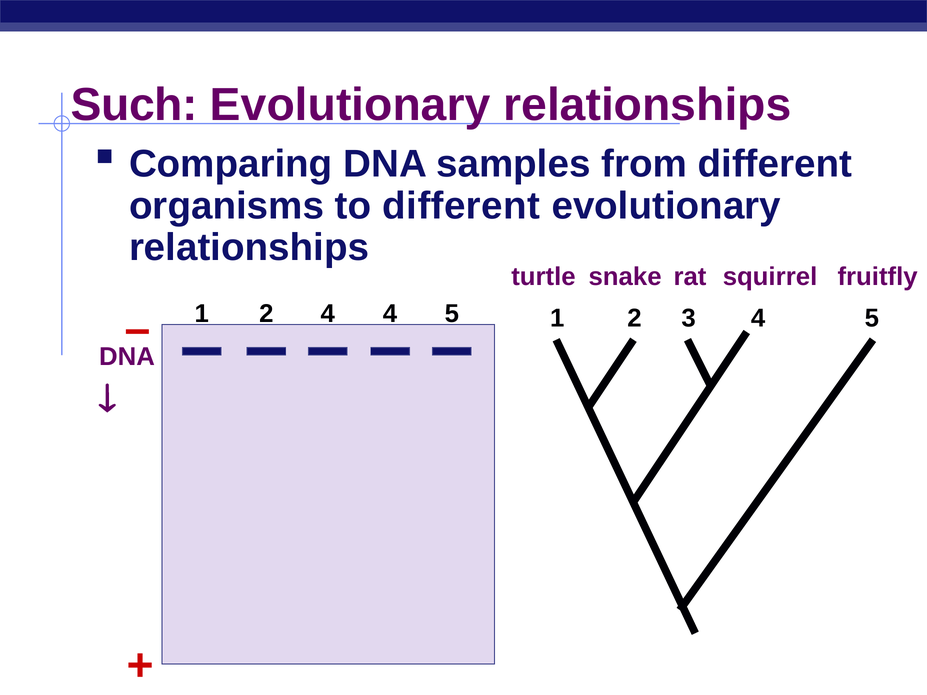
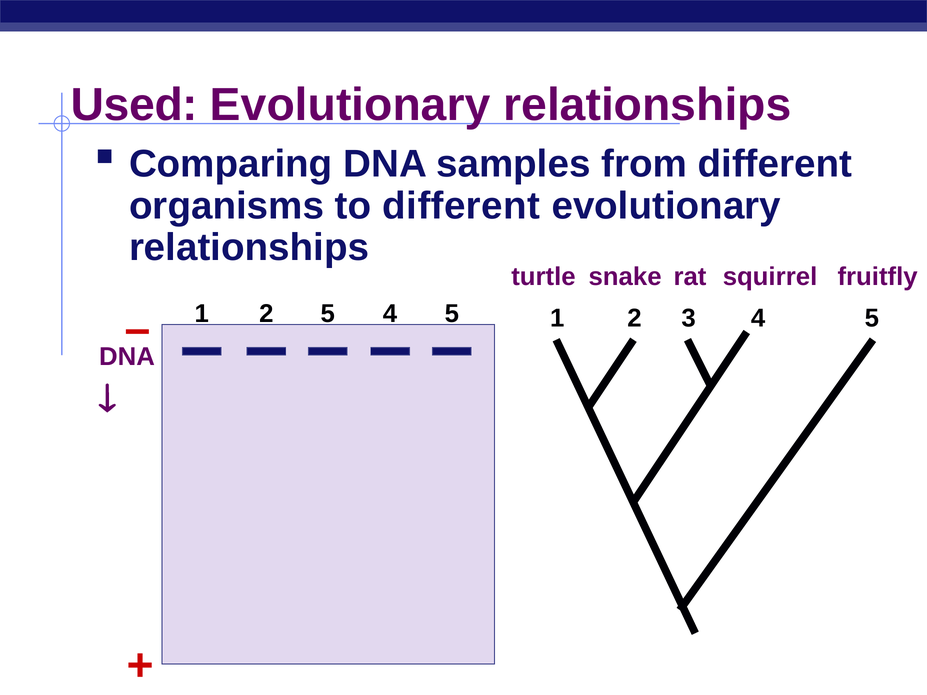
Such: Such -> Used
1 4: 4 -> 5
